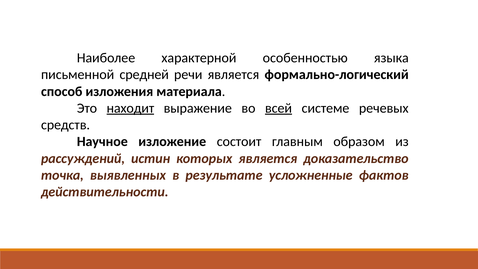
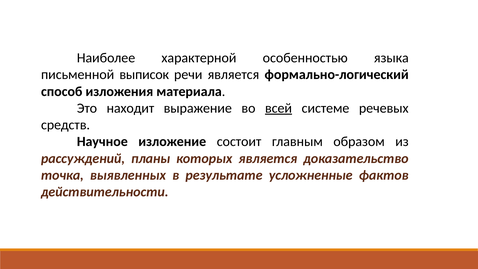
средней: средней -> выписок
находит underline: present -> none
истин: истин -> планы
